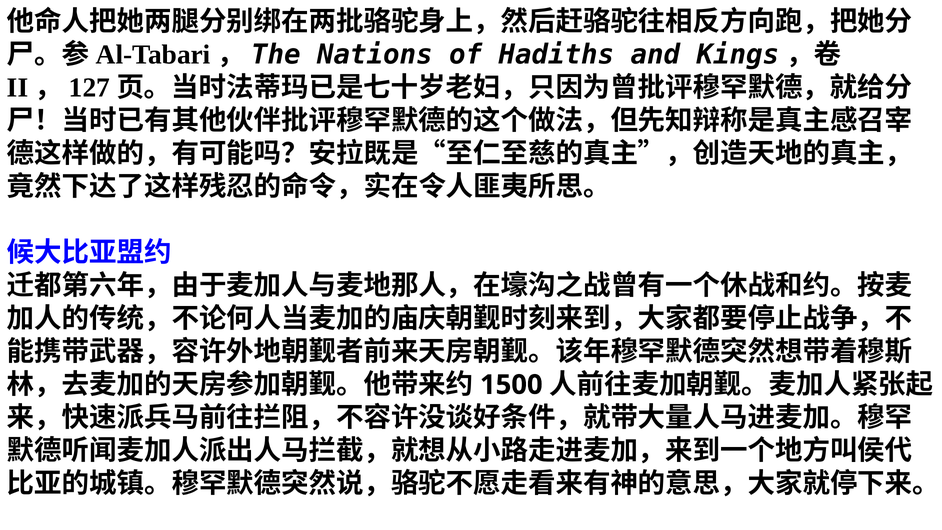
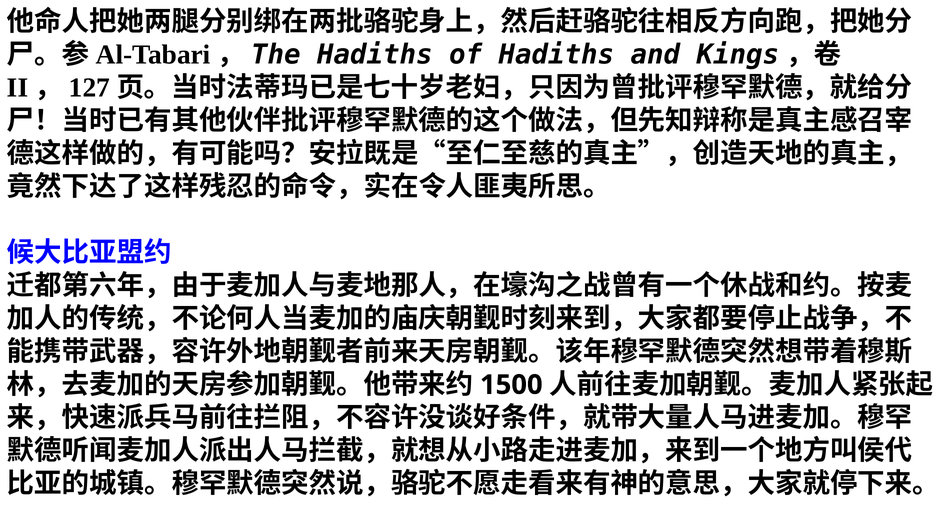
Nations at (375, 55): Nations -> Hadiths
